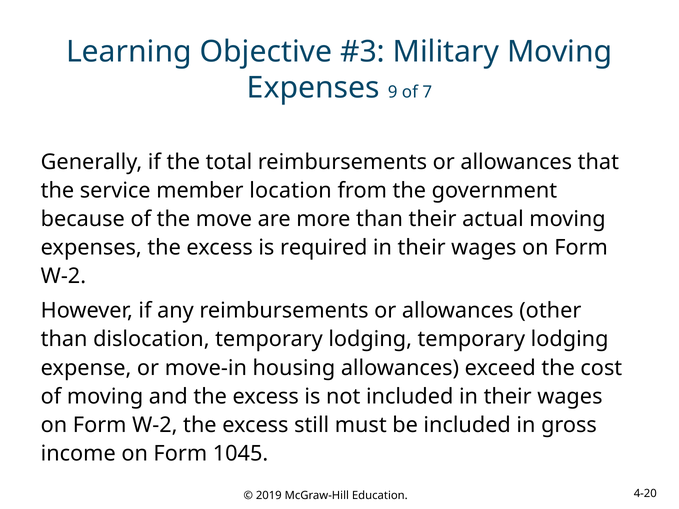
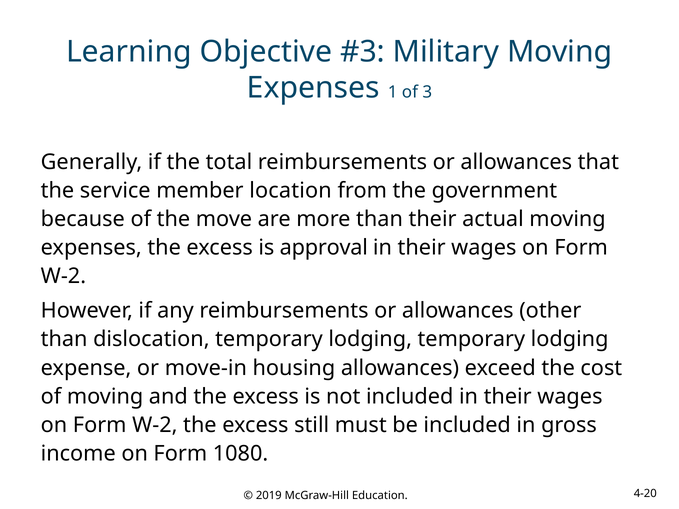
9: 9 -> 1
7: 7 -> 3
required: required -> approval
1045: 1045 -> 1080
